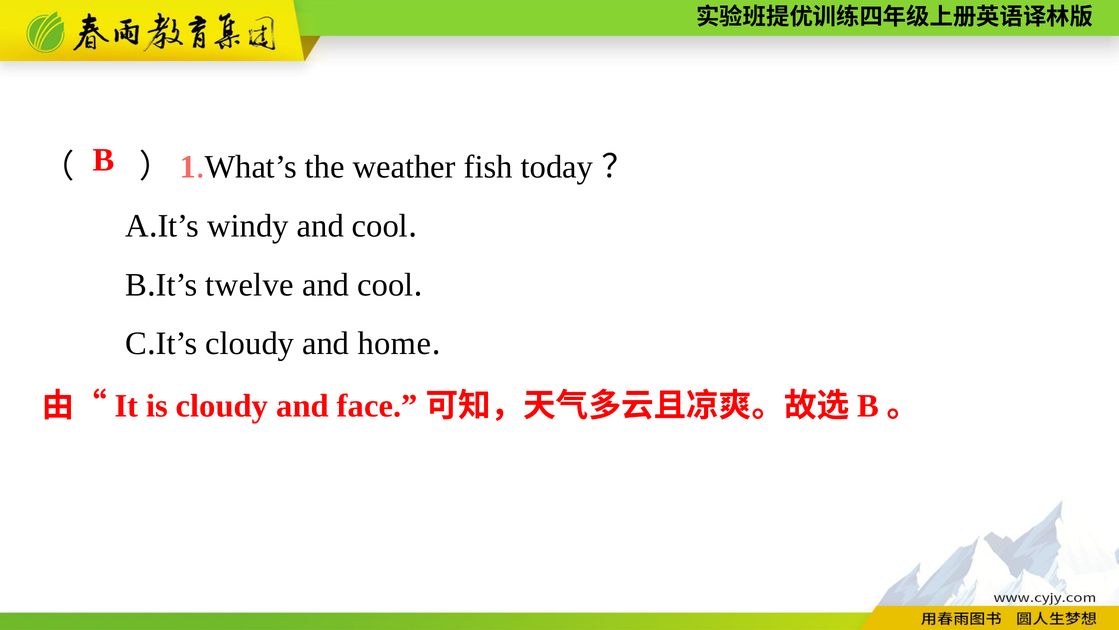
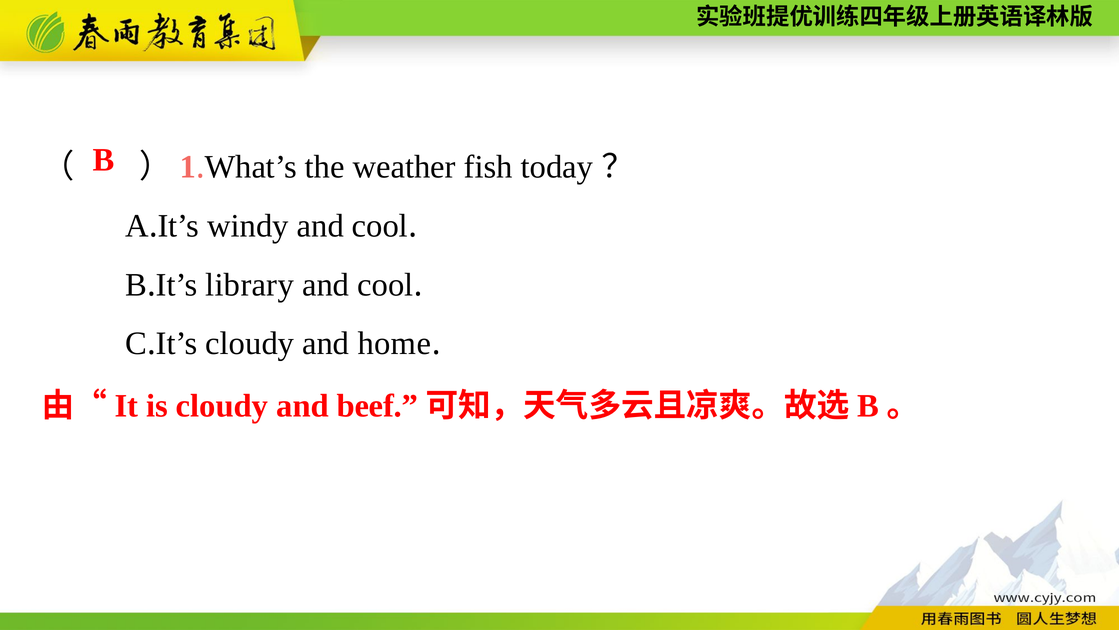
twelve: twelve -> library
face: face -> beef
